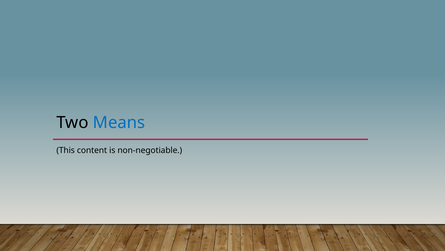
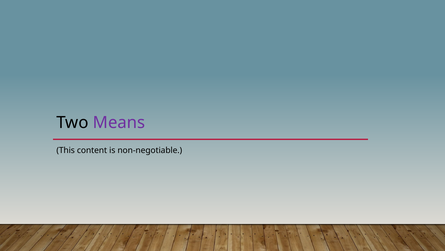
Means colour: blue -> purple
